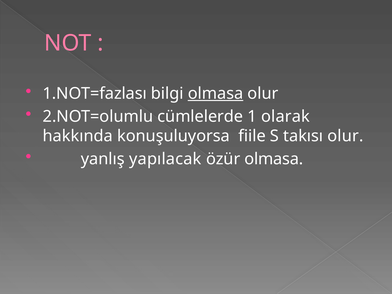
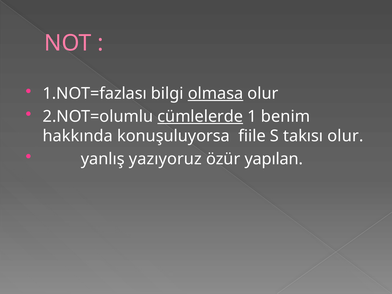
cümlelerde underline: none -> present
olarak: olarak -> benim
yapılacak: yapılacak -> yazıyoruz
özür olmasa: olmasa -> yapılan
